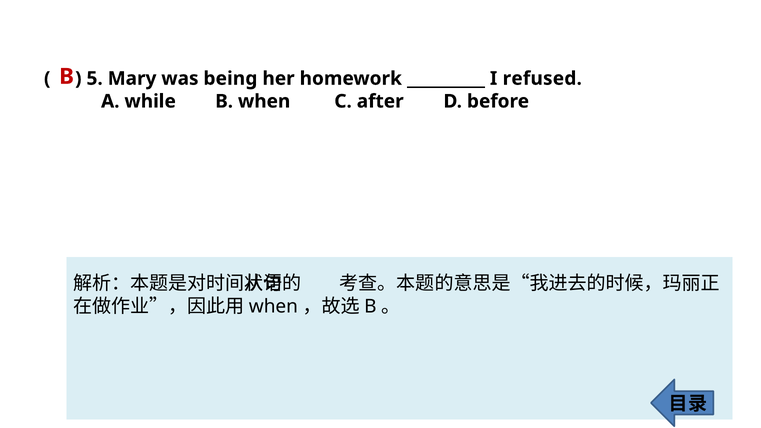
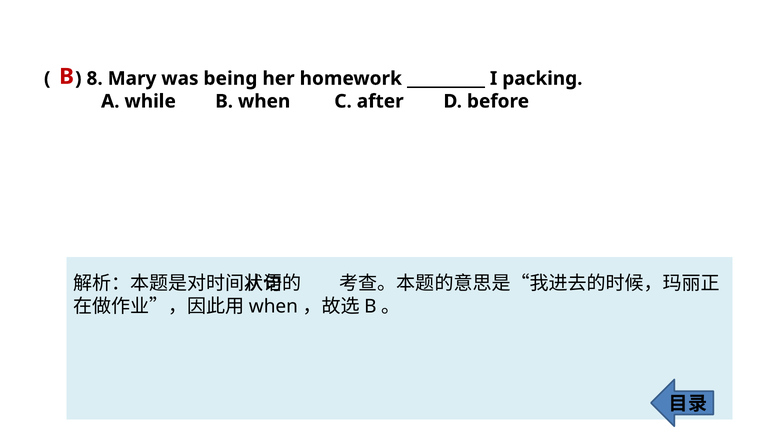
5: 5 -> 8
refused: refused -> packing
